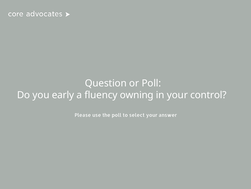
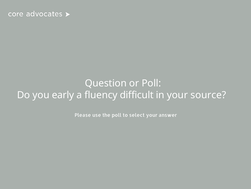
owning: owning -> difficult
control: control -> source
